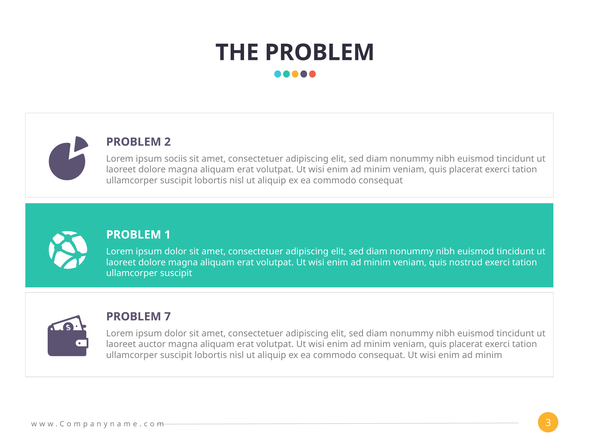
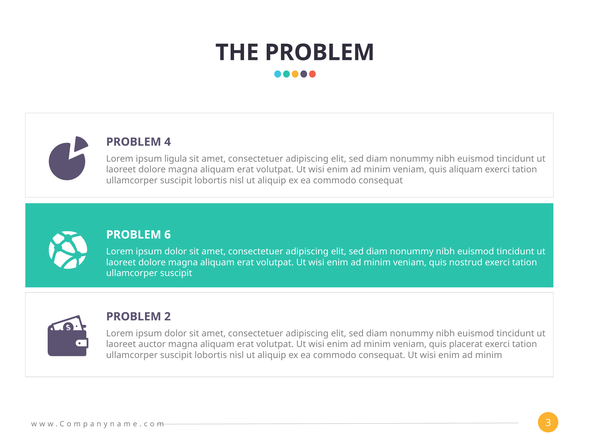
2: 2 -> 4
sociis: sociis -> ligula
placerat at (466, 169): placerat -> aliquam
1: 1 -> 6
7: 7 -> 2
